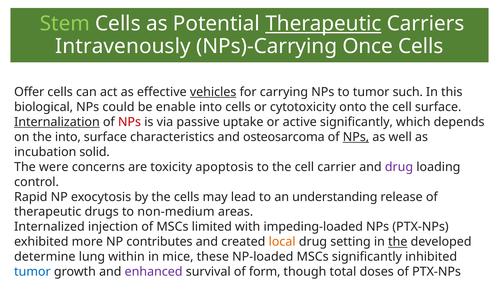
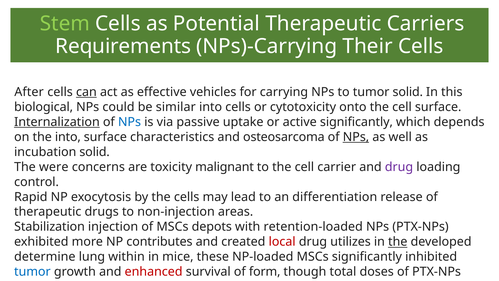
Therapeutic at (323, 24) underline: present -> none
Intravenously: Intravenously -> Requirements
Once: Once -> Their
Offer: Offer -> After
can underline: none -> present
vehicles underline: present -> none
tumor such: such -> solid
enable: enable -> similar
NPs at (130, 122) colour: red -> blue
apoptosis: apoptosis -> malignant
understanding: understanding -> differentiation
non-medium: non-medium -> non-injection
Internalized: Internalized -> Stabilization
limited: limited -> depots
impeding-loaded: impeding-loaded -> retention-loaded
local colour: orange -> red
setting: setting -> utilizes
enhanced colour: purple -> red
